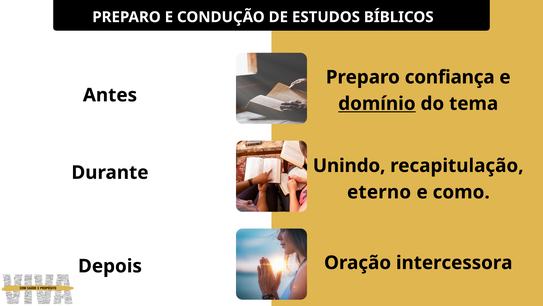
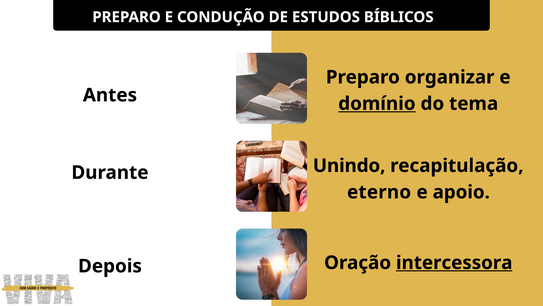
confiança: confiança -> organizar
como: como -> apoio
intercessora underline: none -> present
